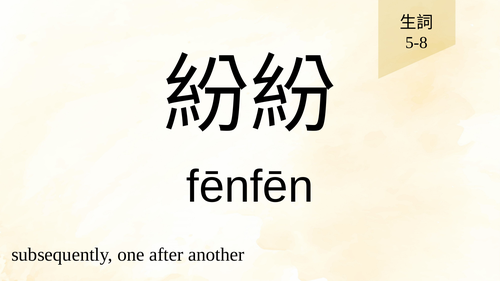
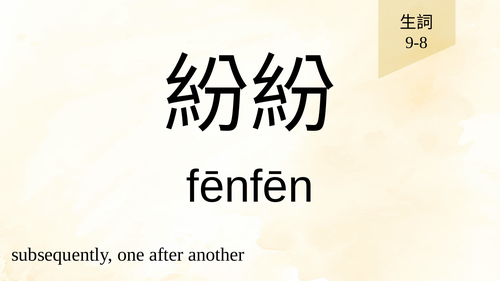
5-8: 5-8 -> 9-8
